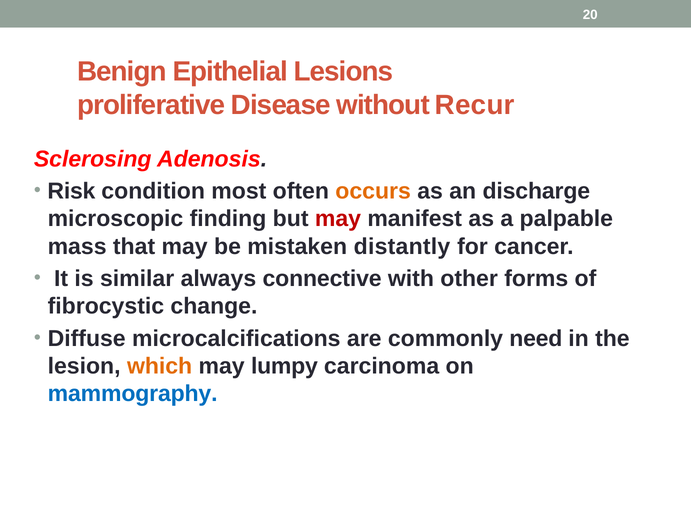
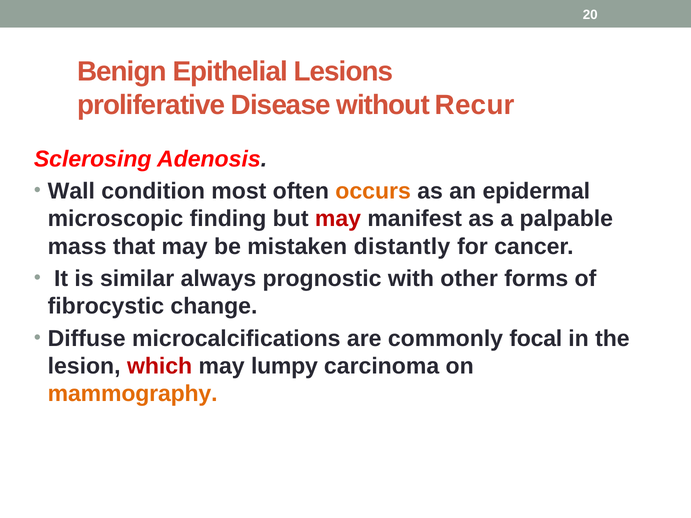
Risk: Risk -> Wall
discharge: discharge -> epidermal
connective: connective -> prognostic
need: need -> focal
which colour: orange -> red
mammography colour: blue -> orange
